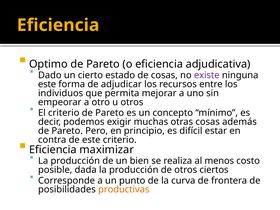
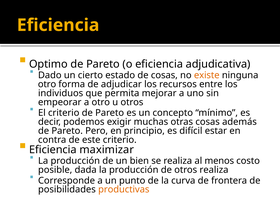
existe colour: purple -> orange
este at (47, 84): este -> otro
otros ciertos: ciertos -> realiza
